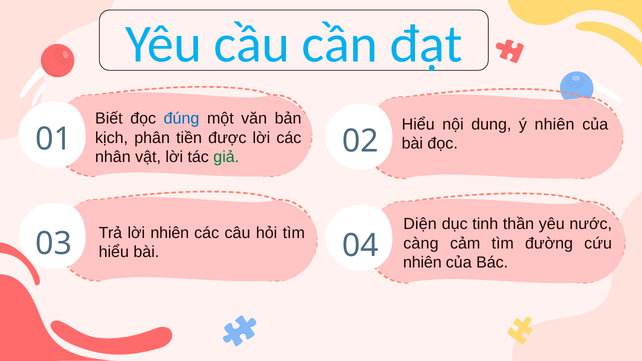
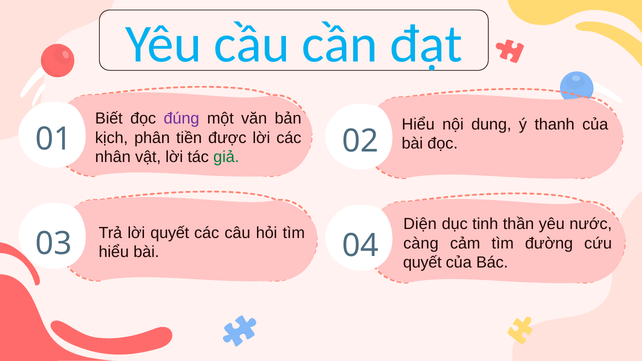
đúng colour: blue -> purple
ý nhiên: nhiên -> thanh
lời nhiên: nhiên -> quyết
nhiên at (422, 263): nhiên -> quyết
